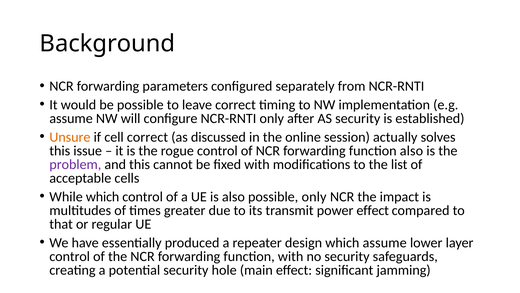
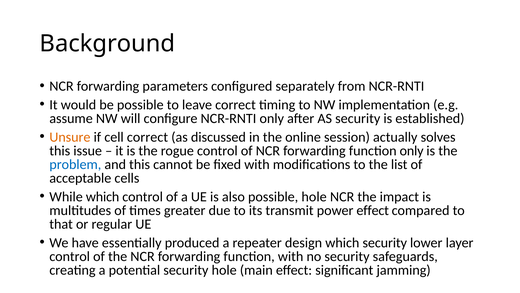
function also: also -> only
problem colour: purple -> blue
possible only: only -> hole
which assume: assume -> security
